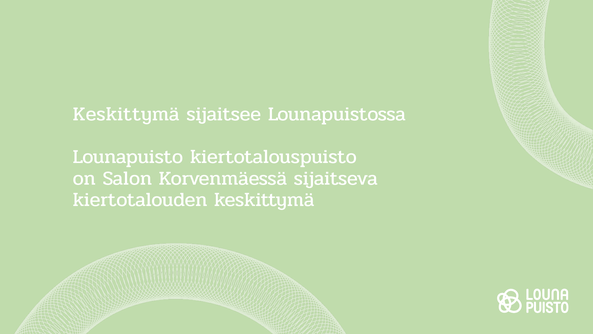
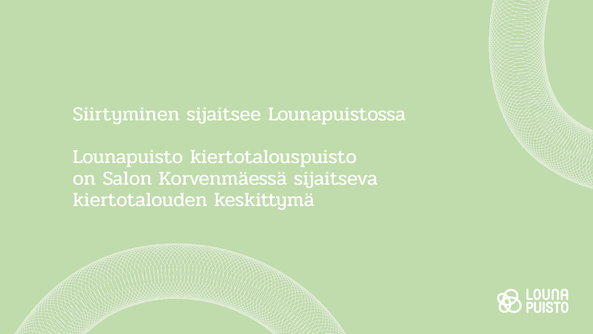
Keskittymä at (126, 114): Keskittymä -> Siirtyminen
